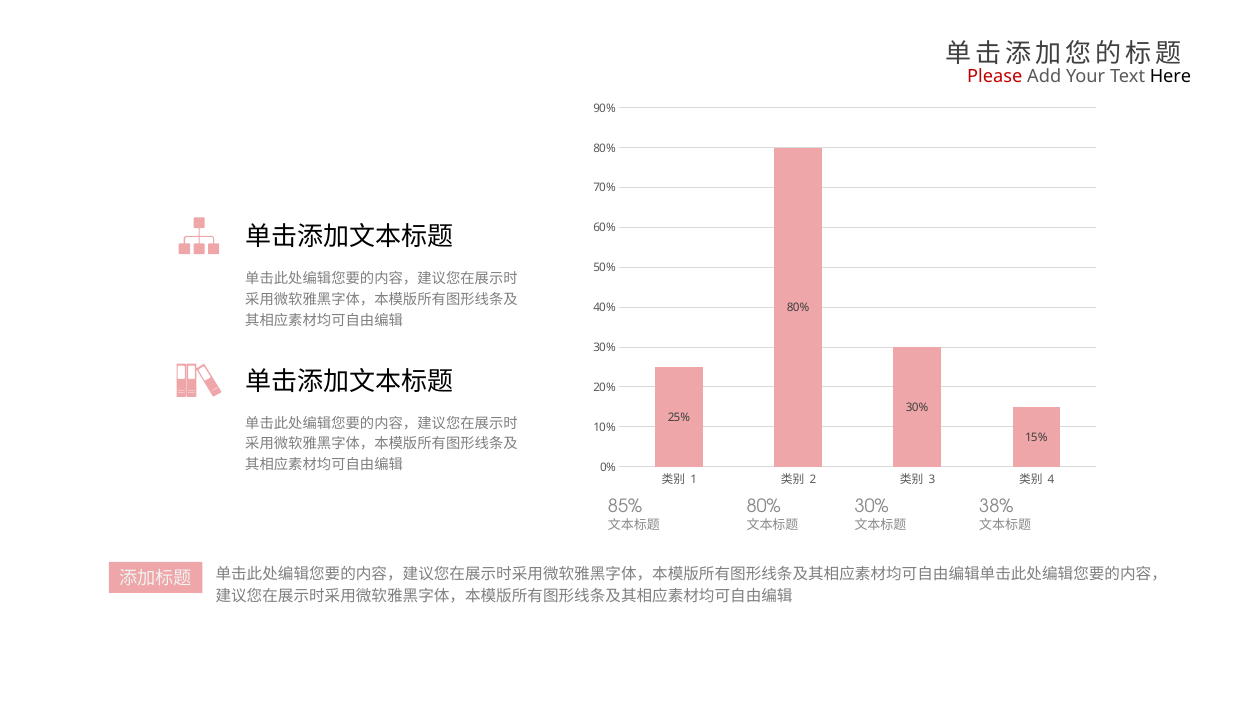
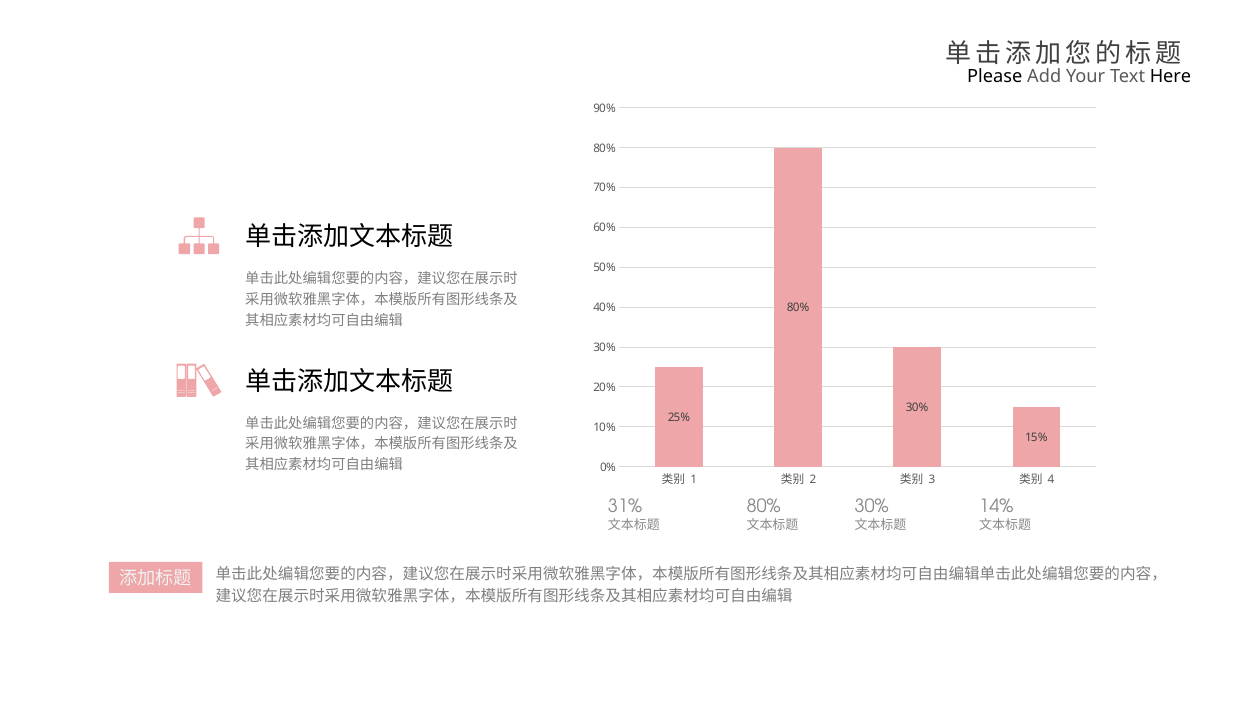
Please colour: red -> black
85%: 85% -> 31%
38%: 38% -> 14%
